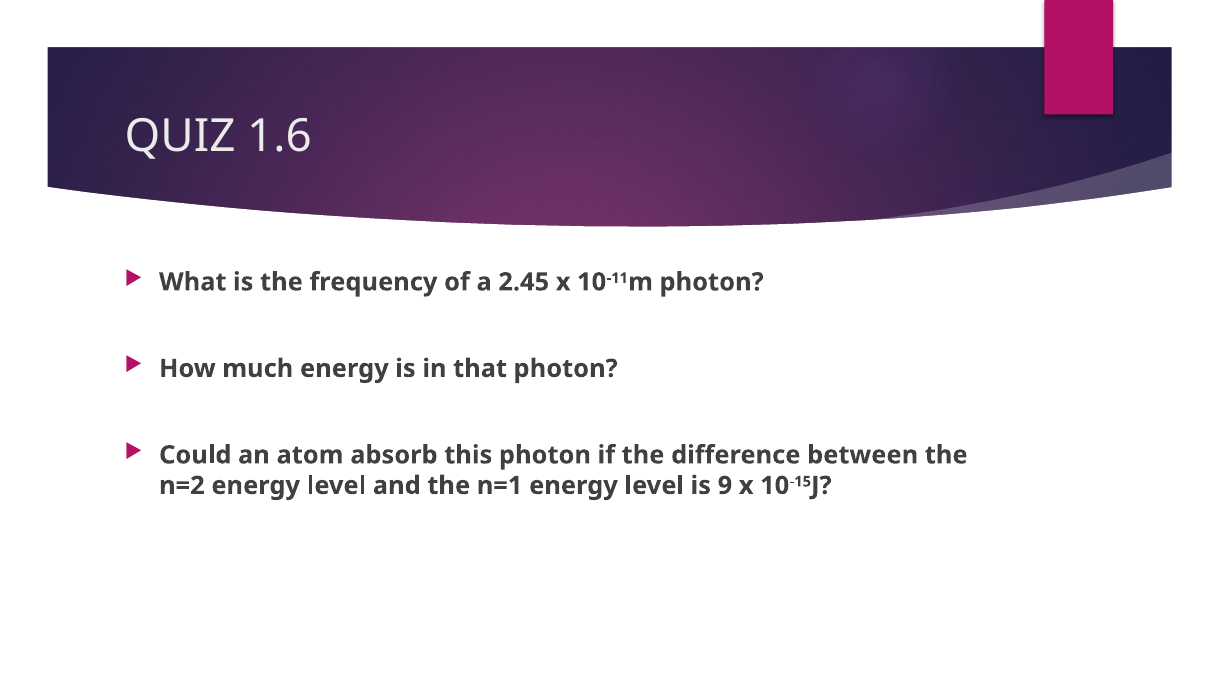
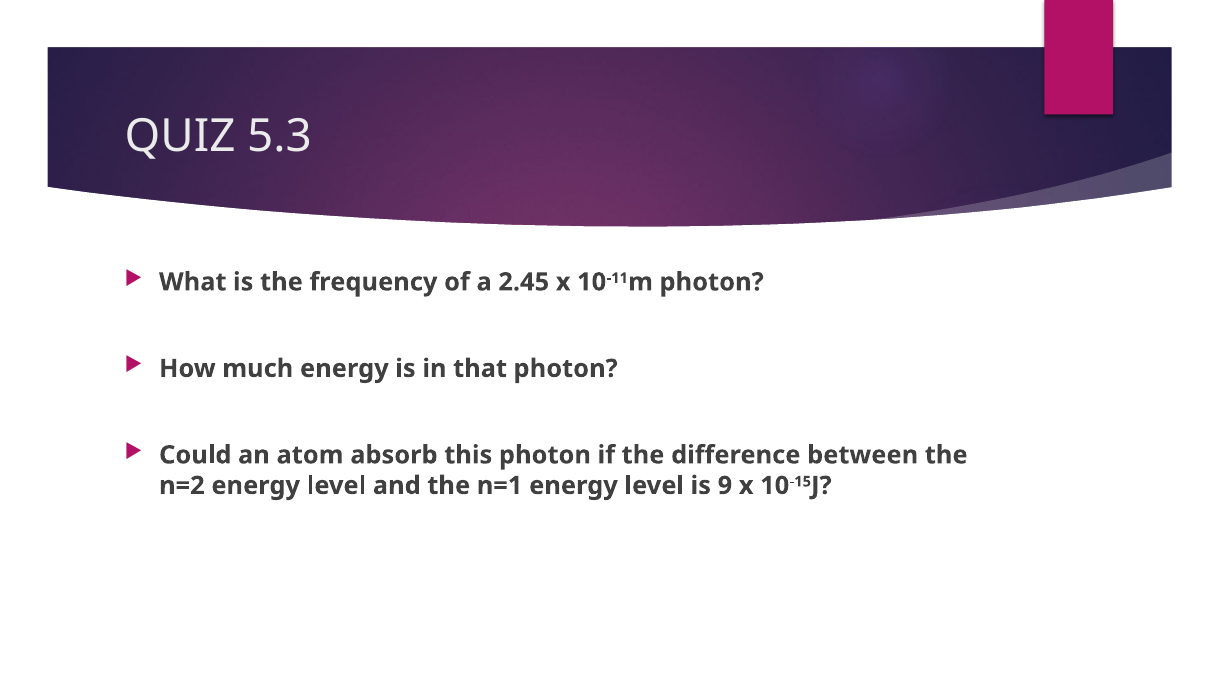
1.6: 1.6 -> 5.3
